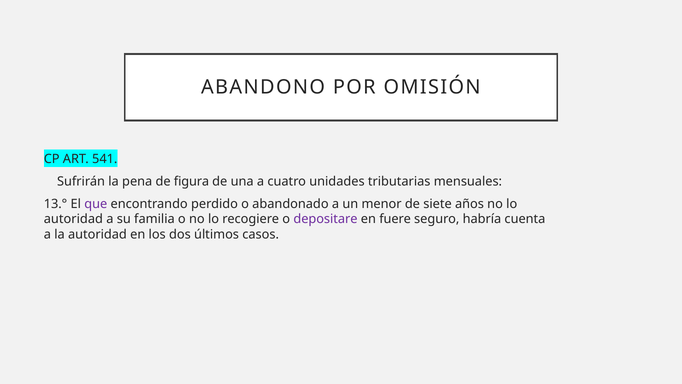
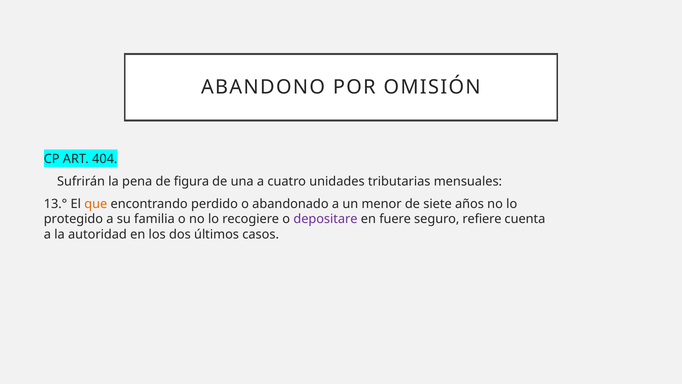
541: 541 -> 404
que colour: purple -> orange
autoridad at (73, 219): autoridad -> protegido
habría: habría -> refiere
